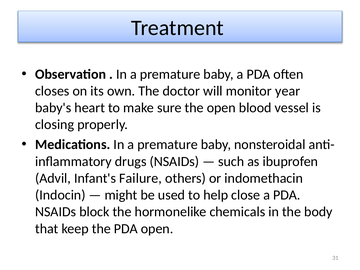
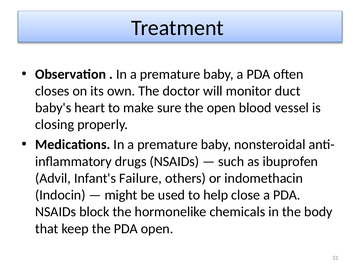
year: year -> duct
